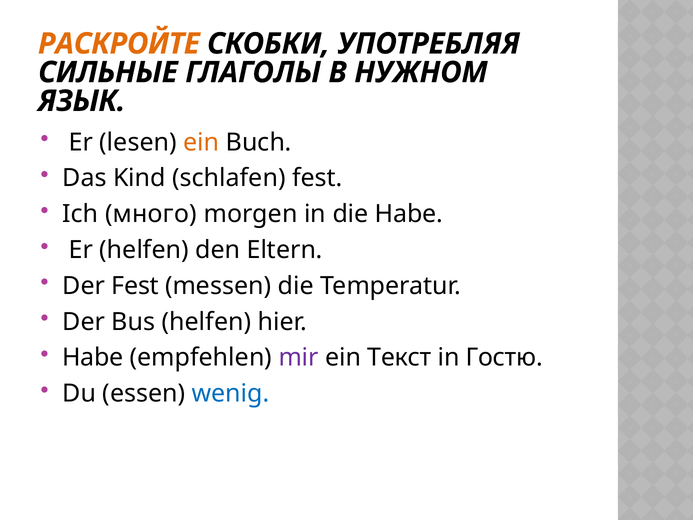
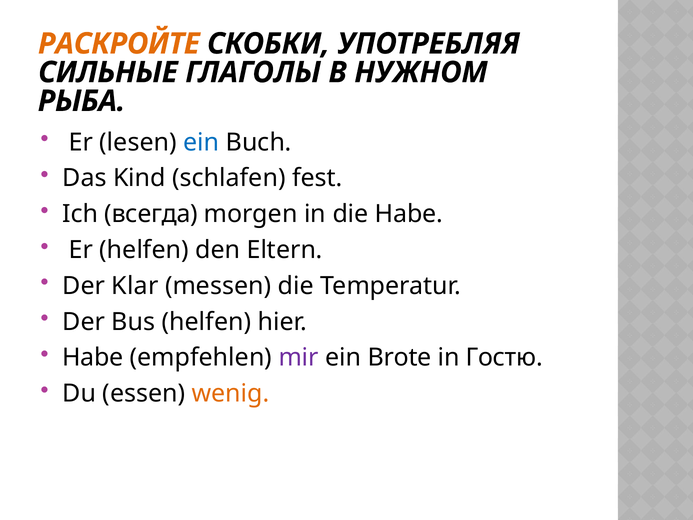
ЯЗЫК: ЯЗЫК -> РЫБА
ein at (201, 142) colour: orange -> blue
много: много -> всегда
Der Fest: Fest -> Klar
Текст: Текст -> Brote
wenig colour: blue -> orange
